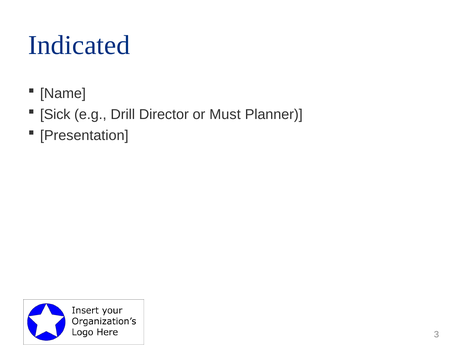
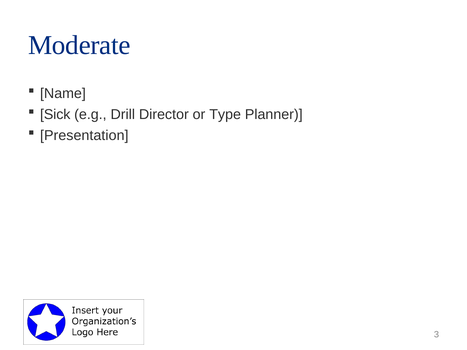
Indicated: Indicated -> Moderate
Must: Must -> Type
